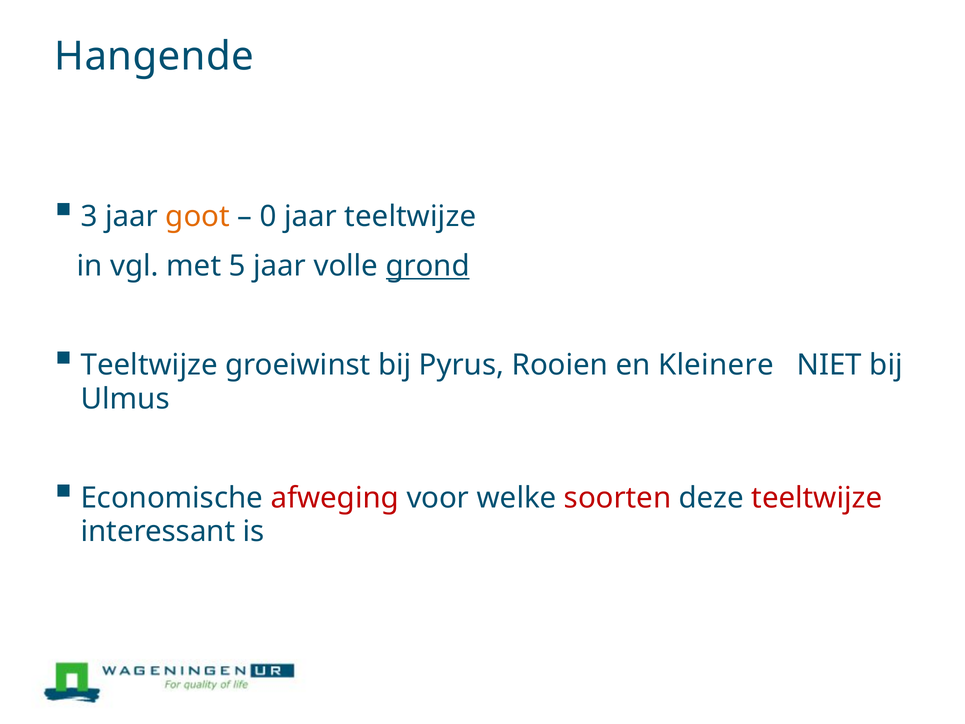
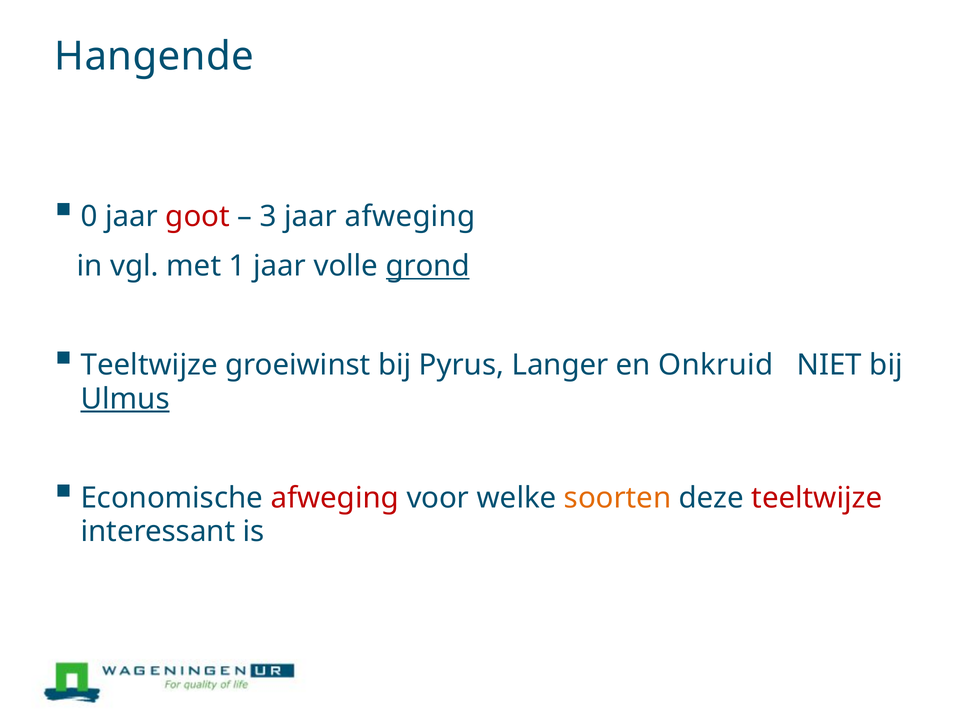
3: 3 -> 0
goot colour: orange -> red
0: 0 -> 3
jaar teeltwijze: teeltwijze -> afweging
5: 5 -> 1
Rooien: Rooien -> Langer
Kleinere: Kleinere -> Onkruid
Ulmus underline: none -> present
soorten colour: red -> orange
